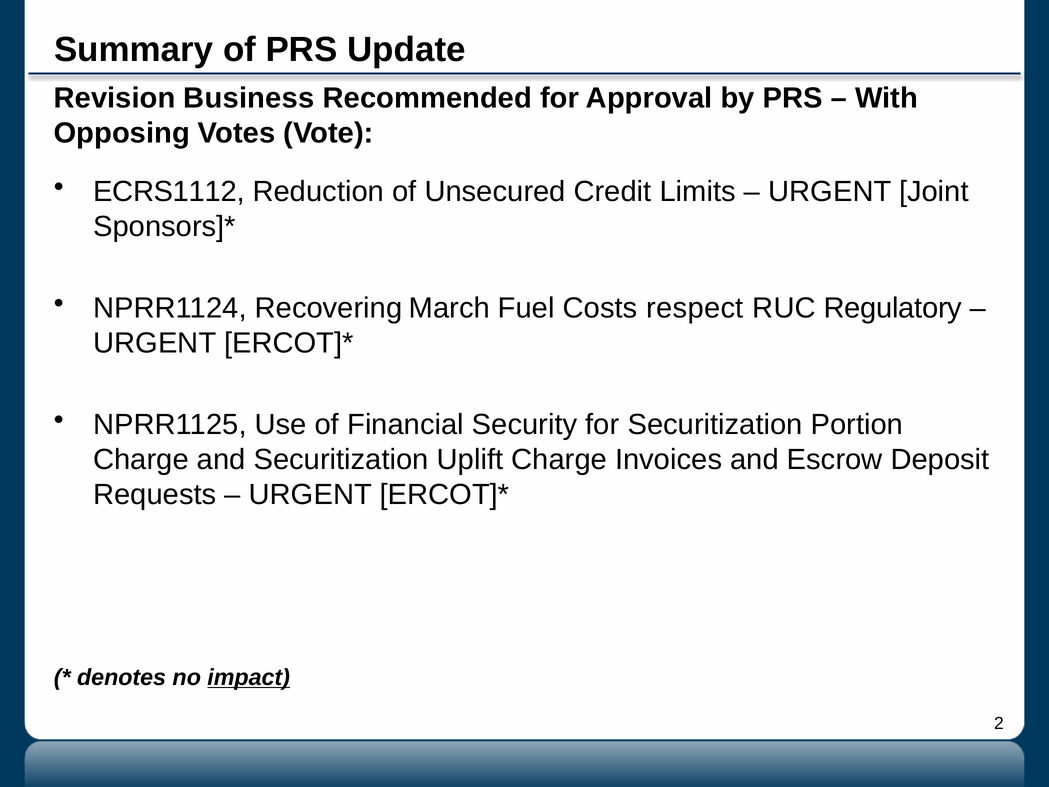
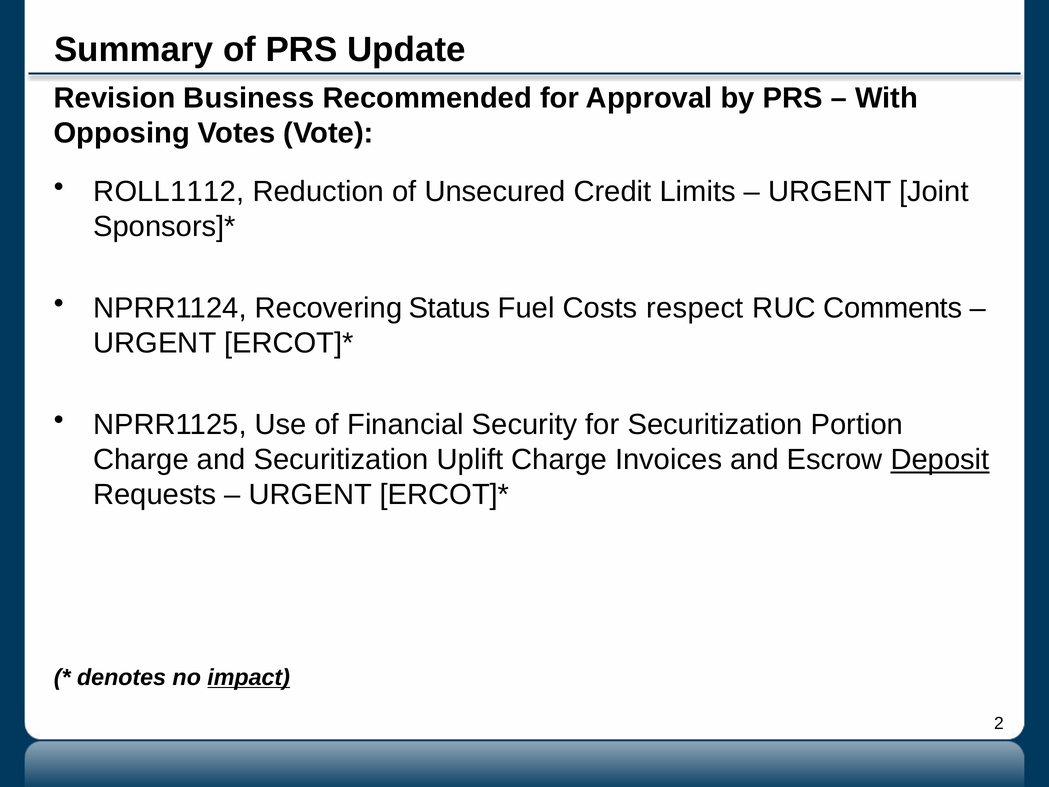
ECRS1112: ECRS1112 -> ROLL1112
March: March -> Status
Regulatory: Regulatory -> Comments
Deposit underline: none -> present
